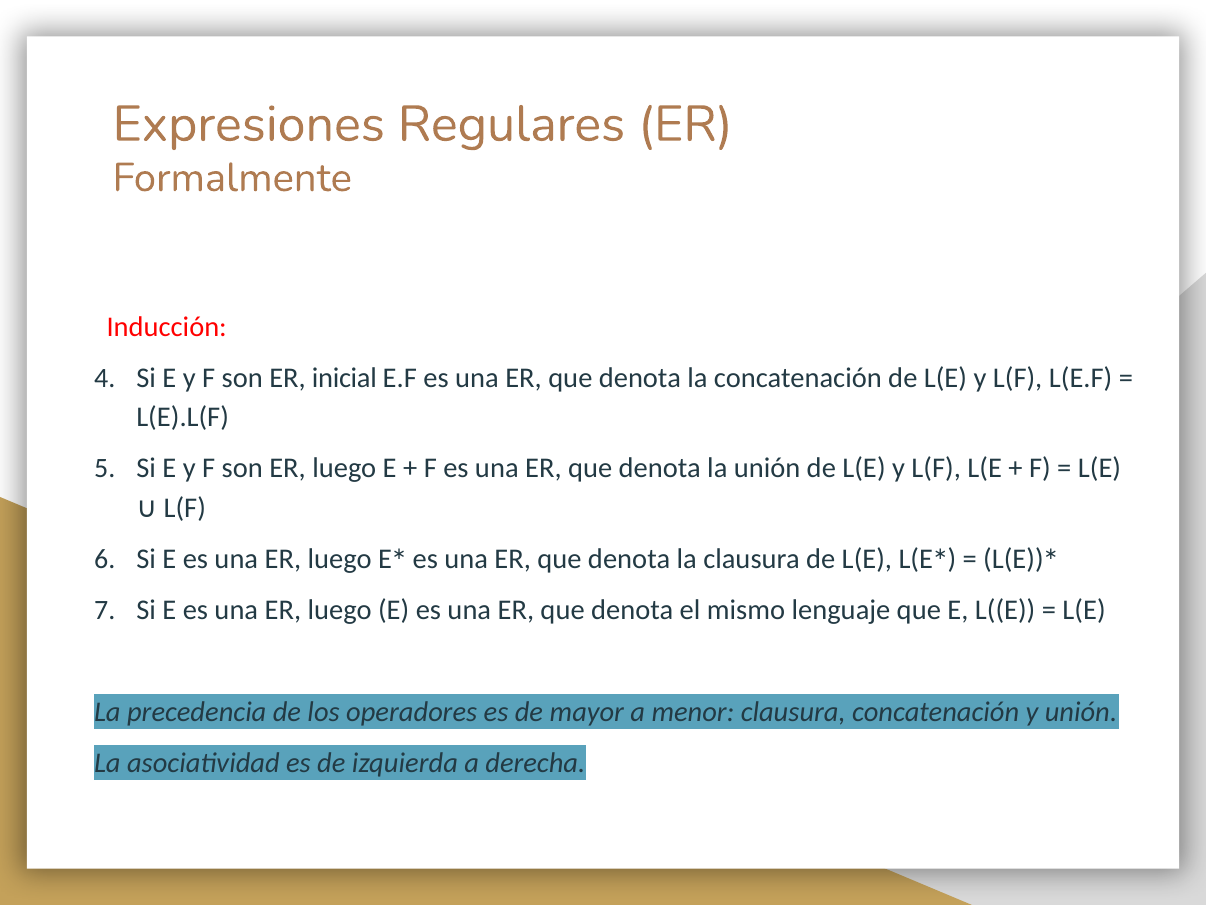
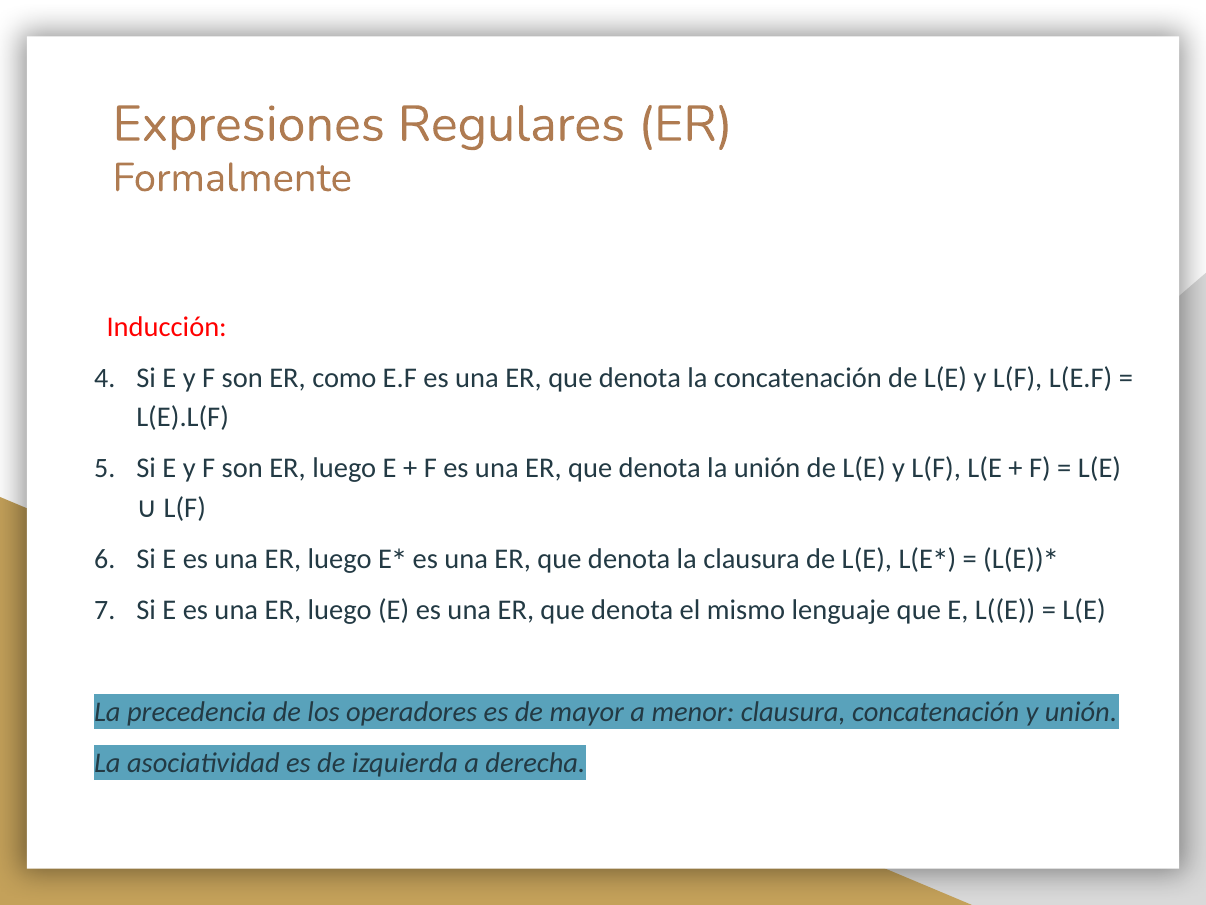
inicial: inicial -> como
